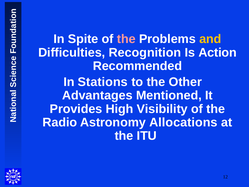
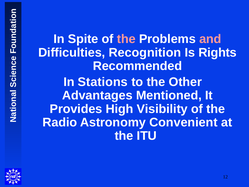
and colour: yellow -> pink
Action: Action -> Rights
Allocations: Allocations -> Convenient
